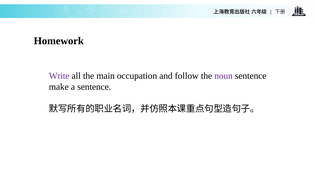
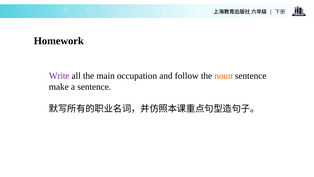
noun colour: purple -> orange
